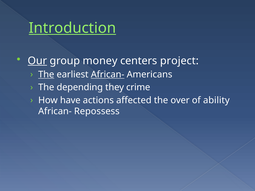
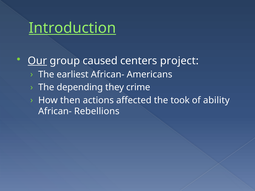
money: money -> caused
The at (46, 75) underline: present -> none
African- at (108, 75) underline: present -> none
have: have -> then
over: over -> took
Repossess: Repossess -> Rebellions
